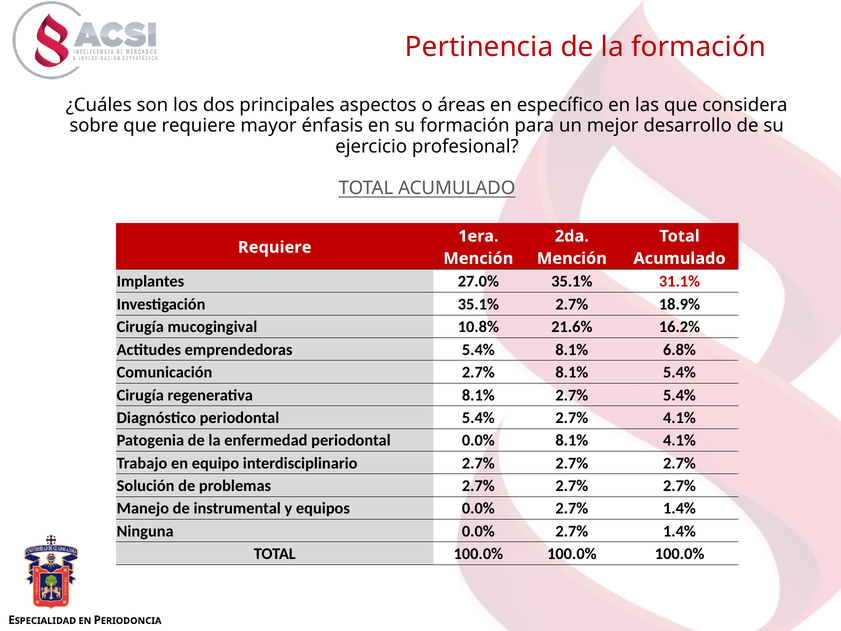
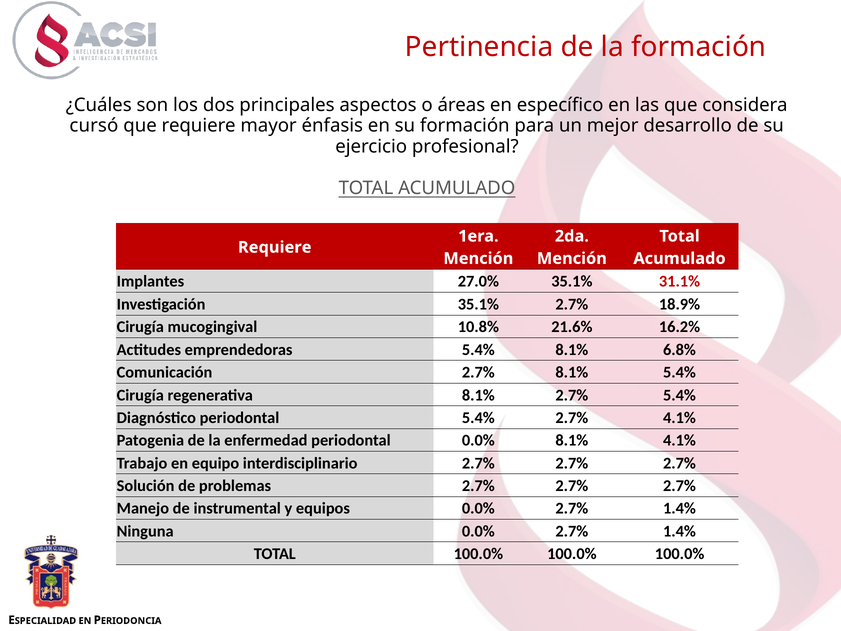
sobre: sobre -> cursó
